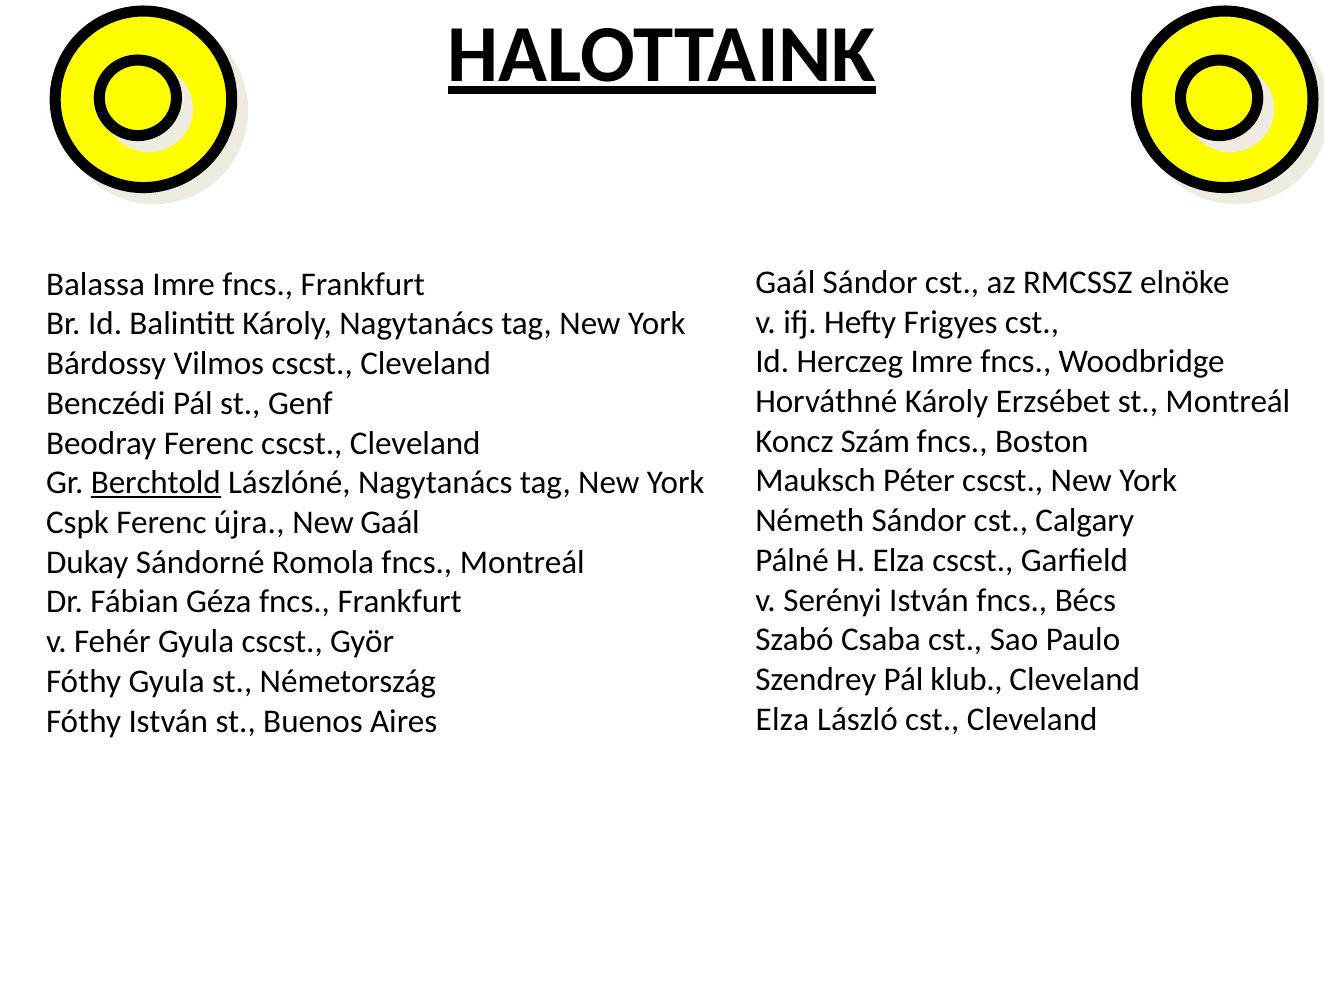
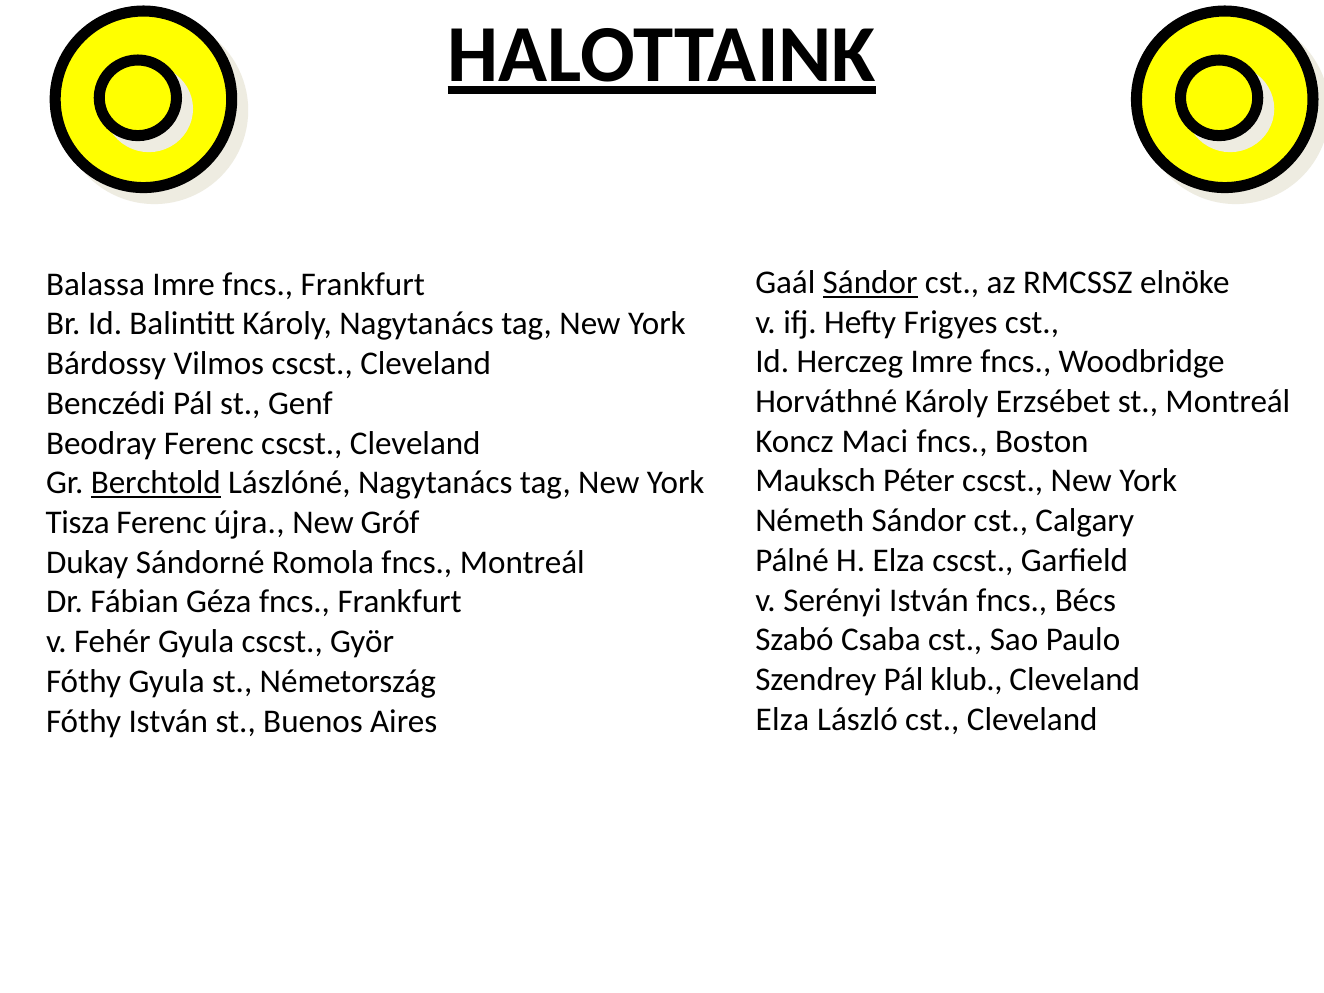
Sándor at (870, 282) underline: none -> present
Szám: Szám -> Maci
Cspk: Cspk -> Tisza
New Gaál: Gaál -> Gróf
